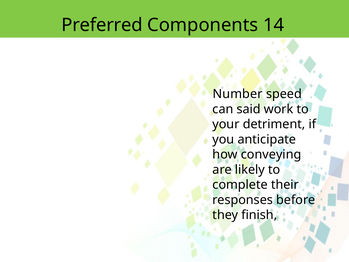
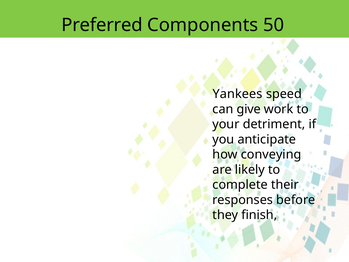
14: 14 -> 50
Number: Number -> Yankees
said: said -> give
